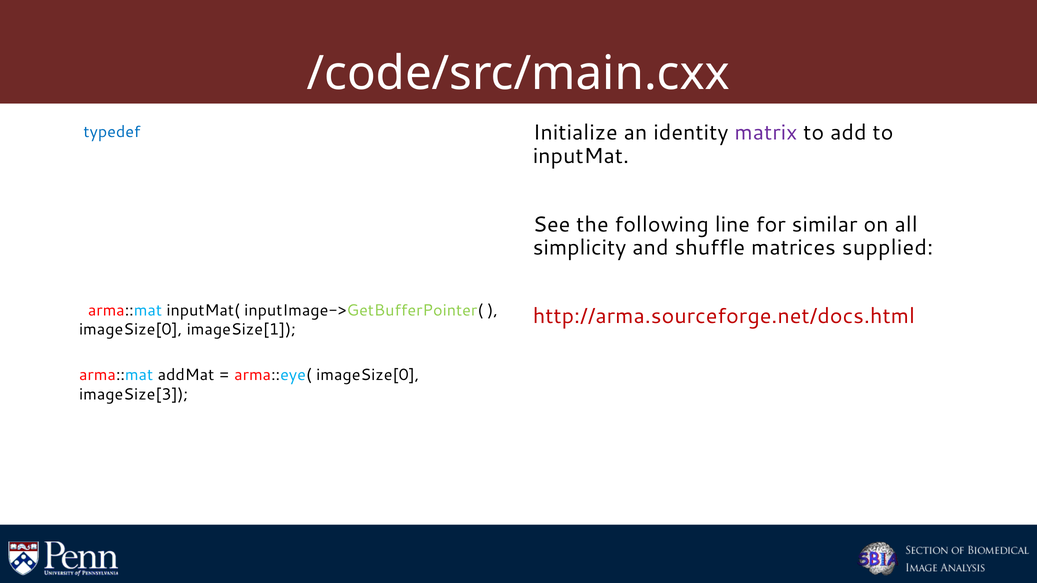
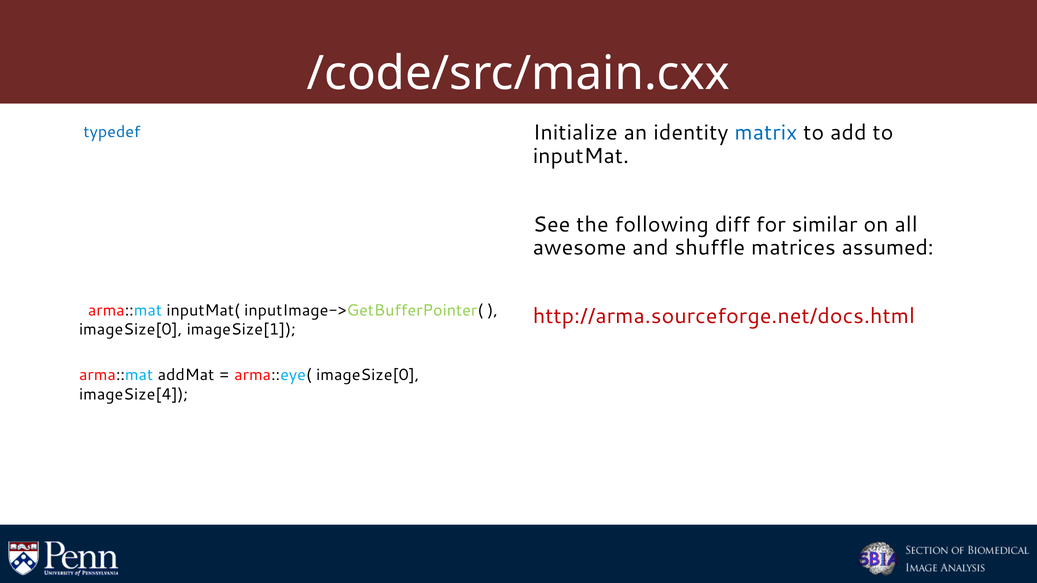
matrix colour: purple -> blue
line: line -> diff
simplicity: simplicity -> awesome
supplied: supplied -> assumed
imageSize[3: imageSize[3 -> imageSize[4
